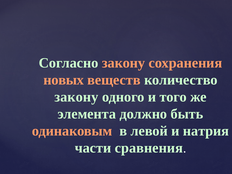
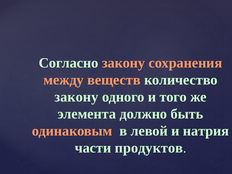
новых: новых -> между
сравнения: сравнения -> продуктов
